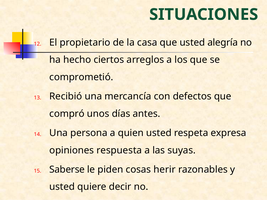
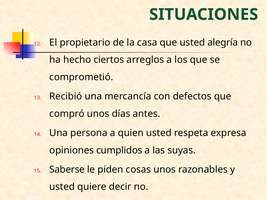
respuesta: respuesta -> cumplidos
cosas herir: herir -> unos
